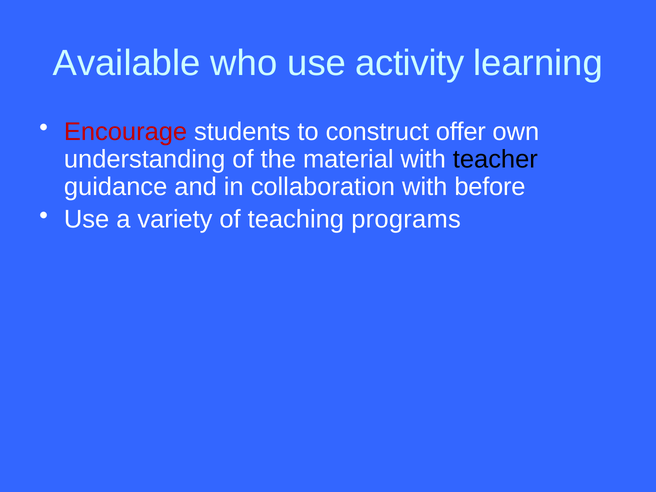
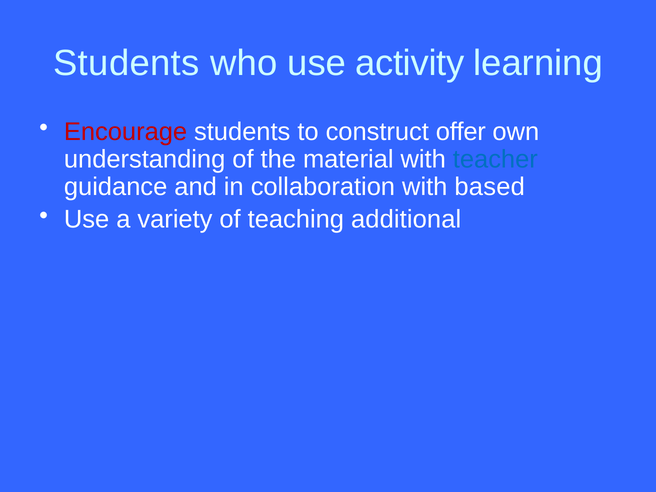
Available at (127, 63): Available -> Students
teacher colour: black -> blue
before: before -> based
programs: programs -> additional
